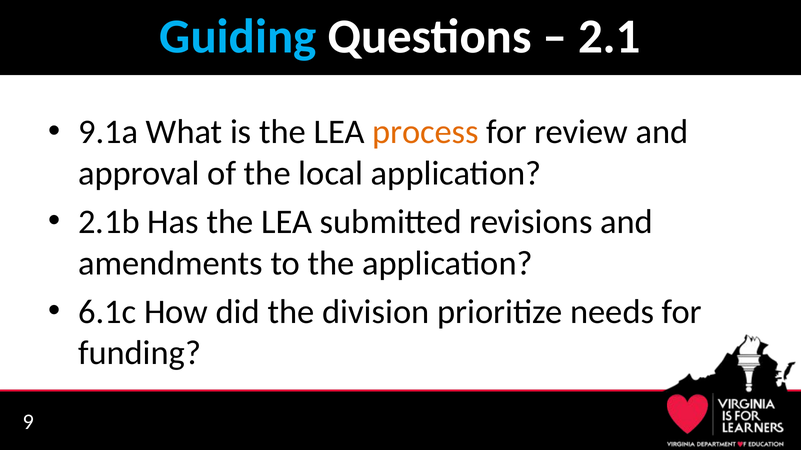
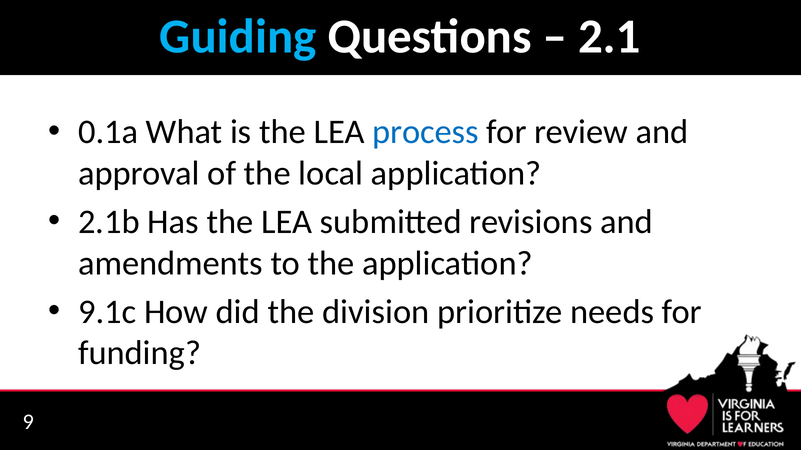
9.1a: 9.1a -> 0.1a
process colour: orange -> blue
6.1c: 6.1c -> 9.1c
